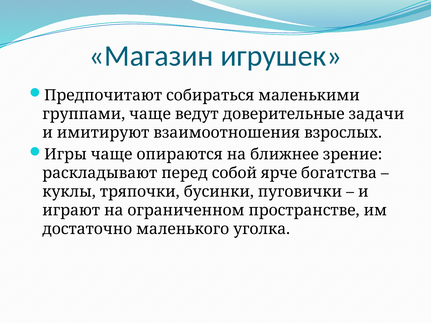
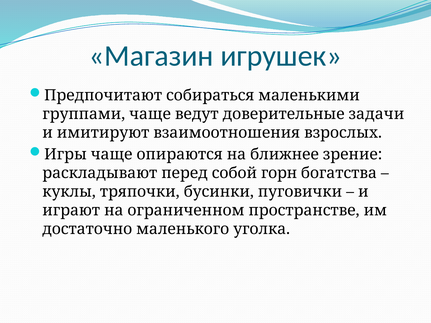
ярче: ярче -> горн
